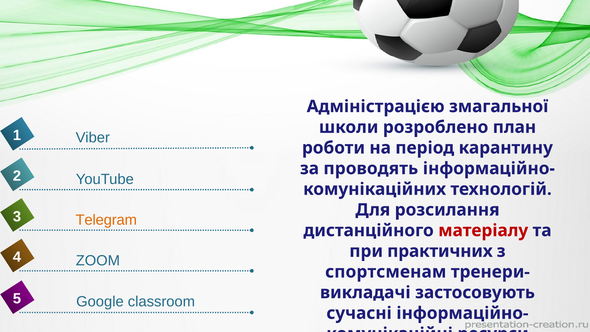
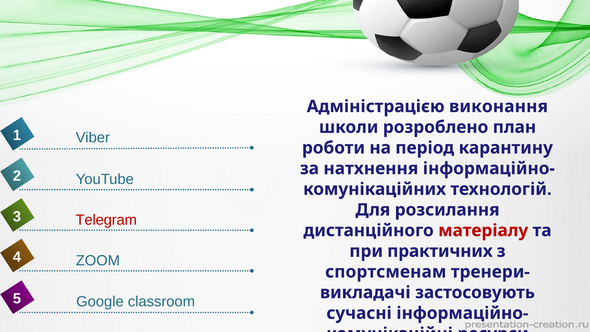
змагальної: змагальної -> виконання
проводять: проводять -> натхнення
Telegram colour: orange -> red
